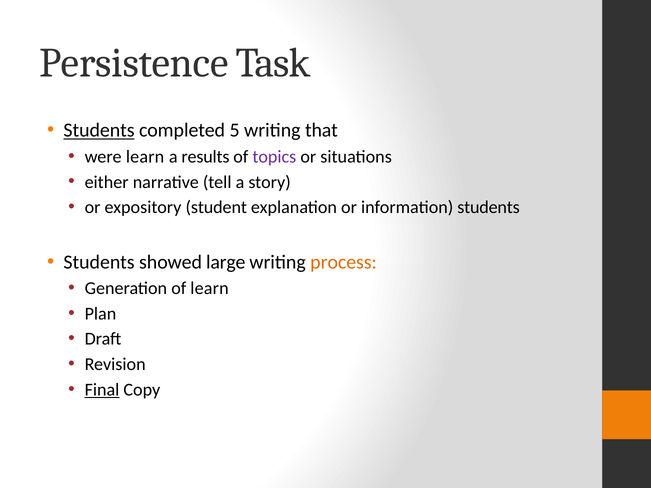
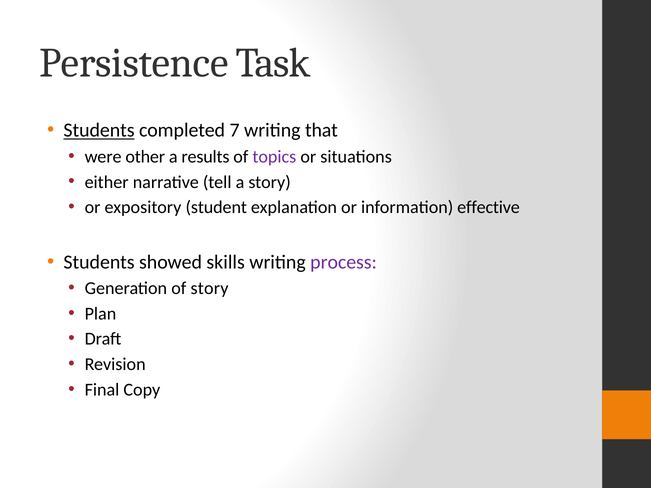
5: 5 -> 7
were learn: learn -> other
information students: students -> effective
large: large -> skills
process colour: orange -> purple
of learn: learn -> story
Final underline: present -> none
